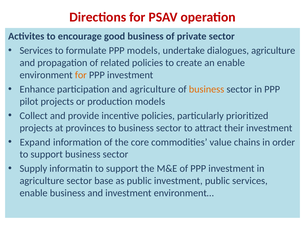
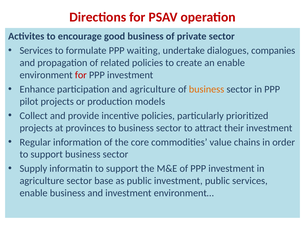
PPP models: models -> waiting
dialogues agriculture: agriculture -> companies
for at (81, 75) colour: orange -> red
Expand: Expand -> Regular
